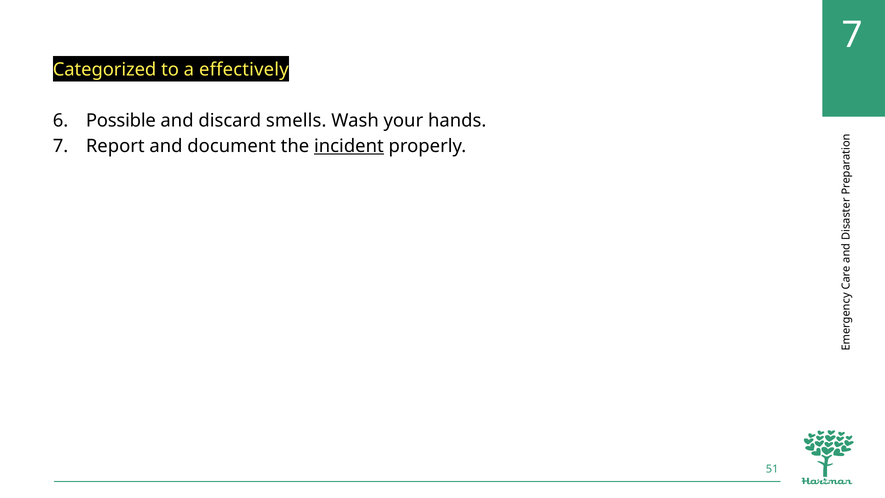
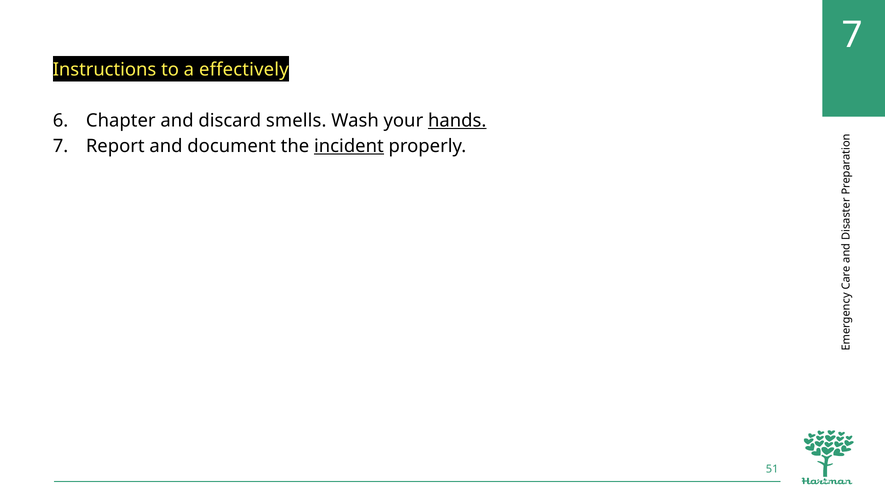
Categorized: Categorized -> Instructions
Possible: Possible -> Chapter
hands underline: none -> present
